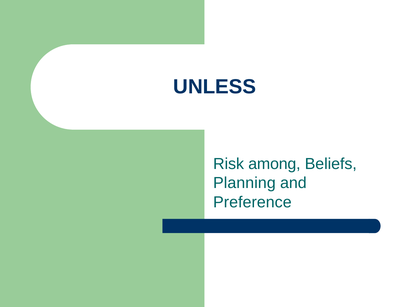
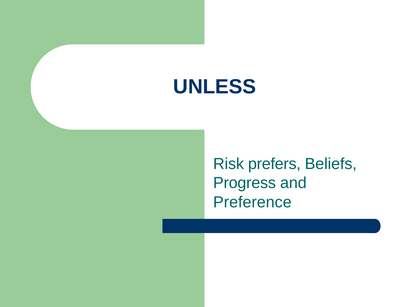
among: among -> prefers
Planning: Planning -> Progress
